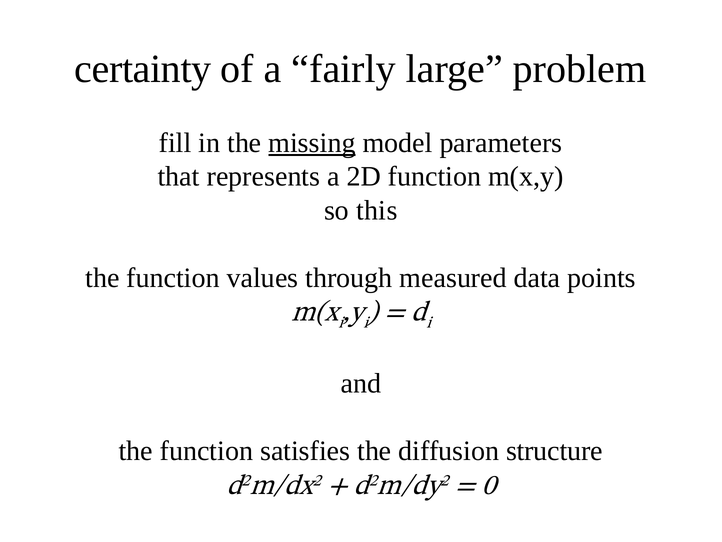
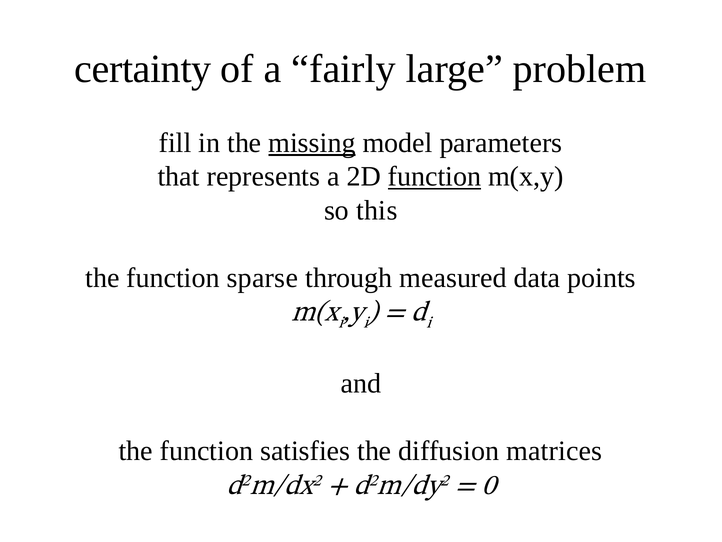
function at (435, 176) underline: none -> present
values: values -> sparse
structure: structure -> matrices
